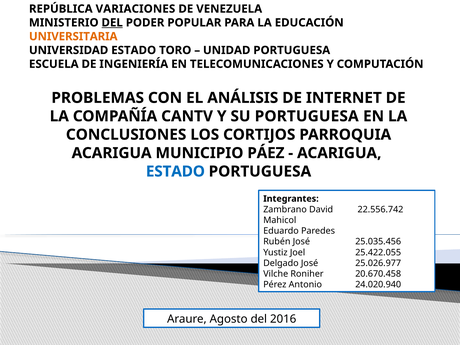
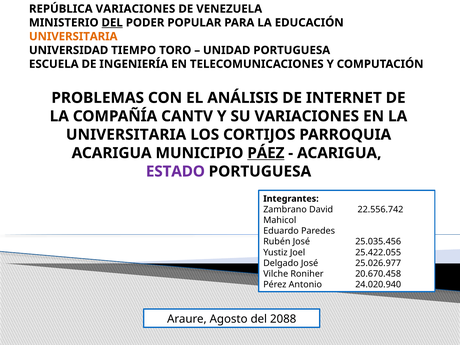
UNIVERSIDAD ESTADO: ESTADO -> TIEMPO
SU PORTUGUESA: PORTUGUESA -> VARIACIONES
CONCLUSIONES at (126, 135): CONCLUSIONES -> UNIVERSITARIA
PÁEZ underline: none -> present
ESTADO at (175, 171) colour: blue -> purple
2016: 2016 -> 2088
